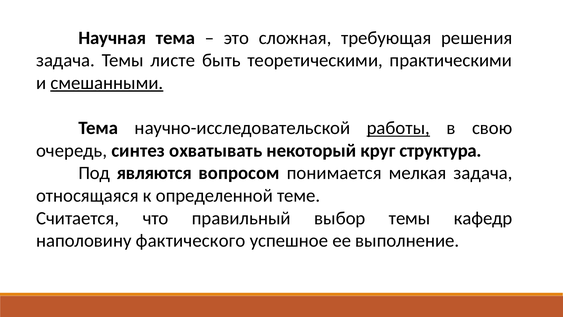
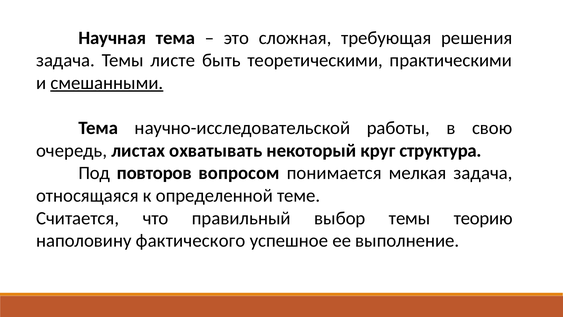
работы underline: present -> none
синтез: синтез -> листах
являются: являются -> повторов
кафедр: кафедр -> теорию
